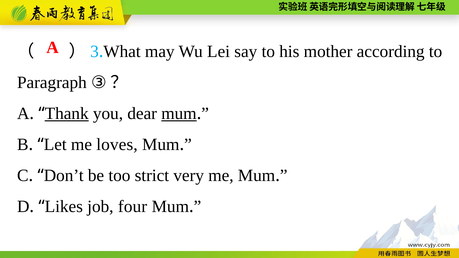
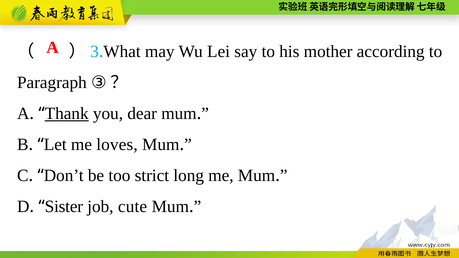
mum at (179, 114) underline: present -> none
very: very -> long
Likes: Likes -> Sister
four: four -> cute
